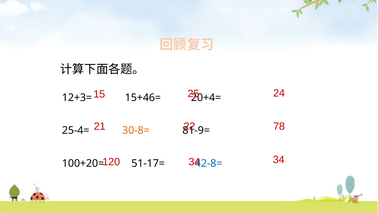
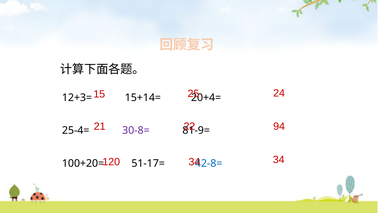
15+46=: 15+46= -> 15+14=
78: 78 -> 94
30-8= colour: orange -> purple
